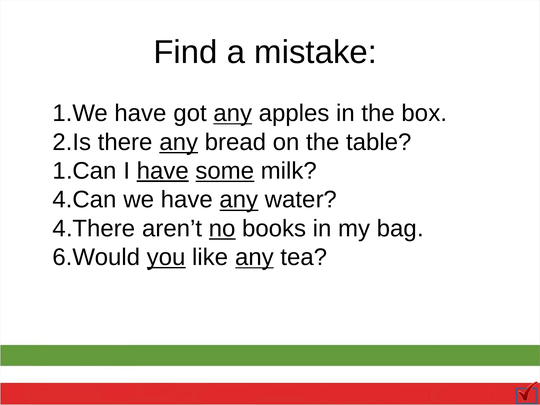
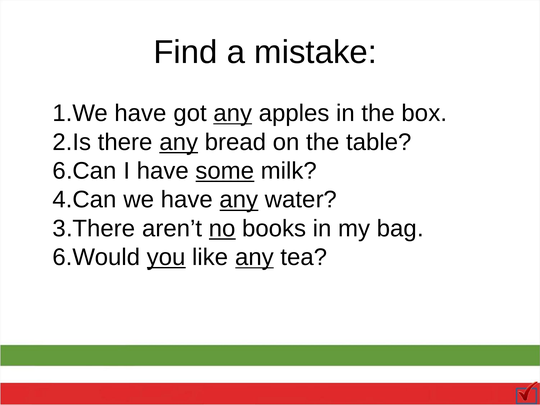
1.Can: 1.Can -> 6.Can
have at (163, 171) underline: present -> none
4.There: 4.There -> 3.There
